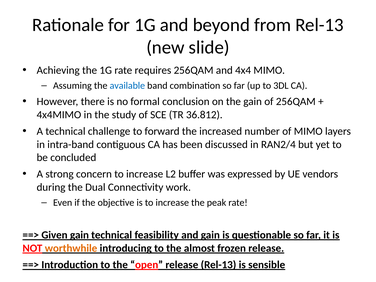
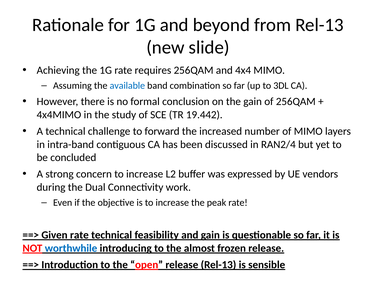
36.812: 36.812 -> 19.442
Given gain: gain -> rate
worthwhile colour: orange -> blue
